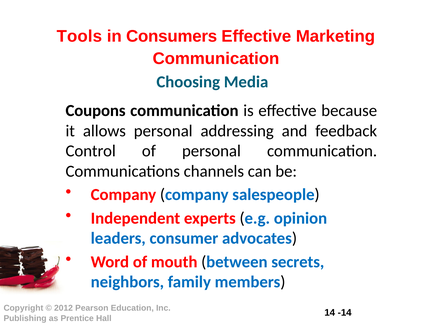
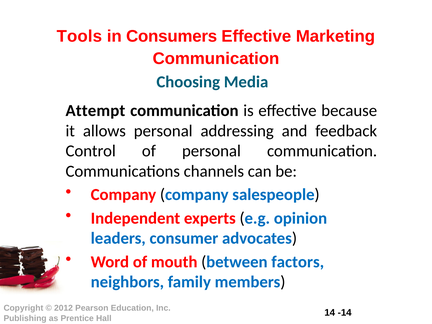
Coupons: Coupons -> Attempt
secrets: secrets -> factors
